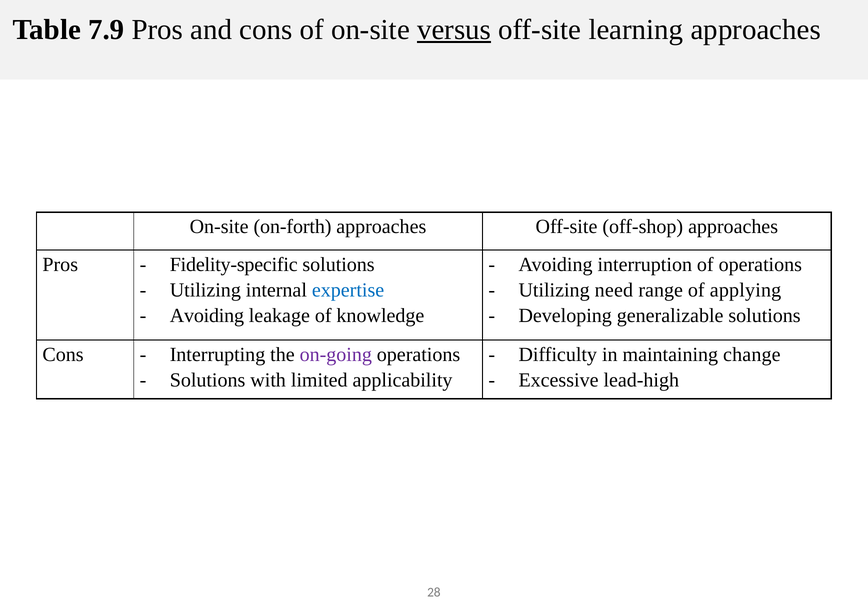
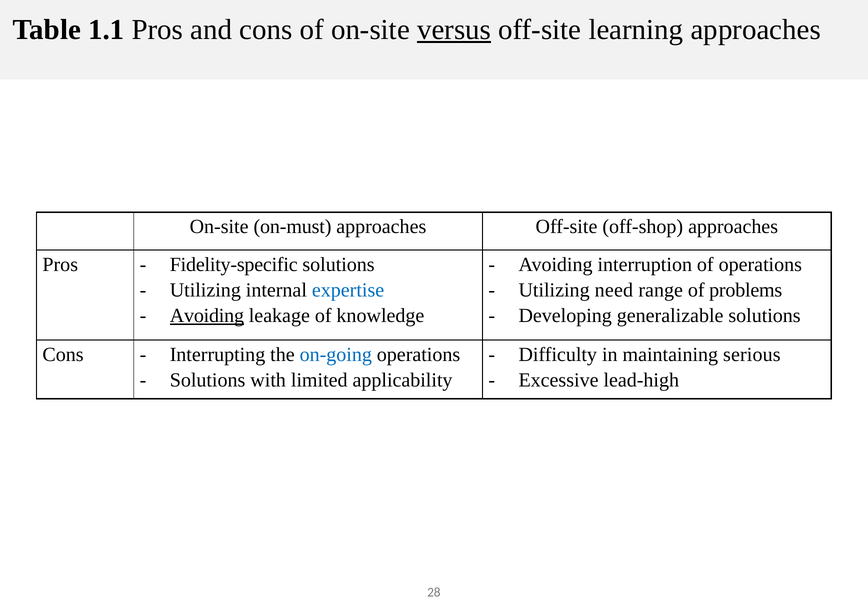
7.9: 7.9 -> 1.1
on-forth: on-forth -> on-must
applying: applying -> problems
Avoiding at (207, 316) underline: none -> present
change: change -> serious
on-going colour: purple -> blue
